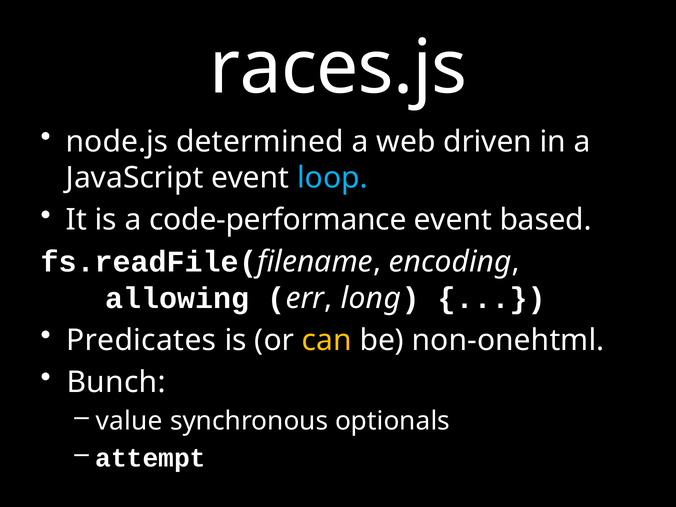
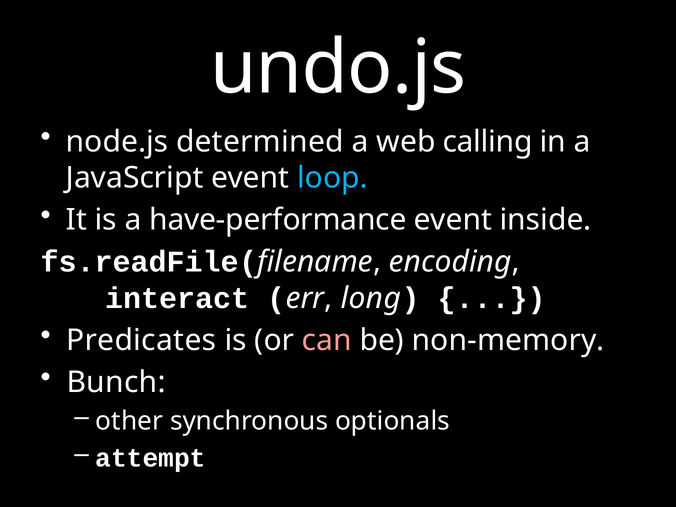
races.js: races.js -> undo.js
driven: driven -> calling
code-performance: code-performance -> have-performance
based: based -> inside
allowing: allowing -> interact
can colour: yellow -> pink
non-onehtml: non-onehtml -> non-memory
value: value -> other
